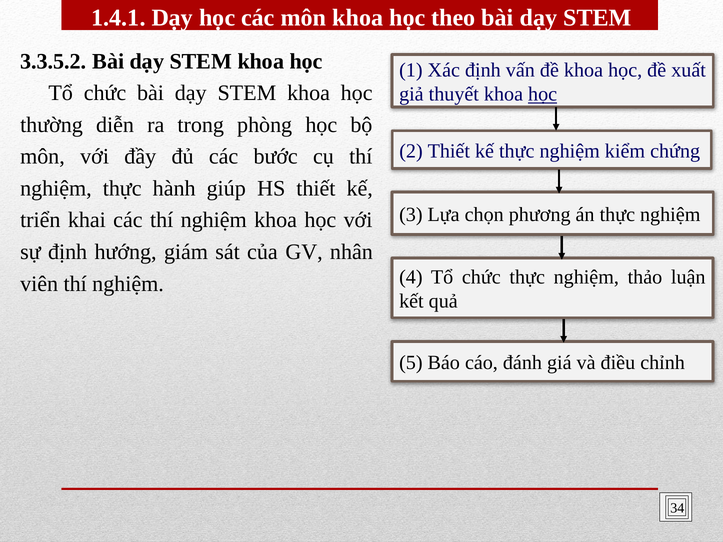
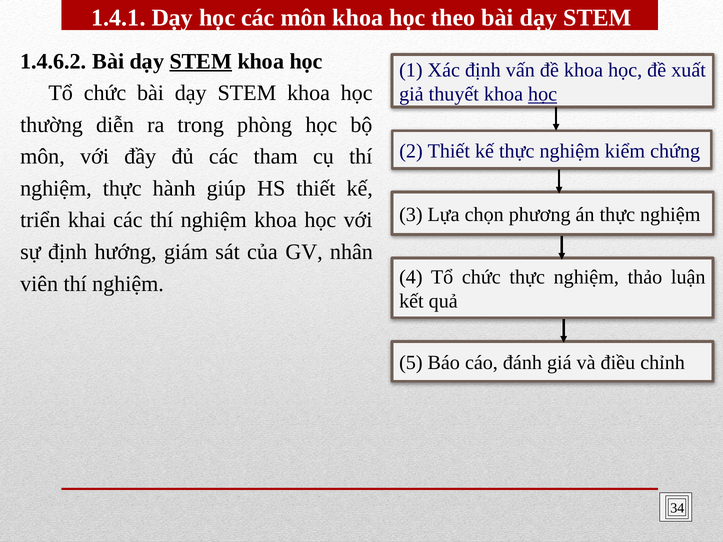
3.3.5.2: 3.3.5.2 -> 1.4.6.2
STEM at (201, 61) underline: none -> present
bước: bước -> tham
